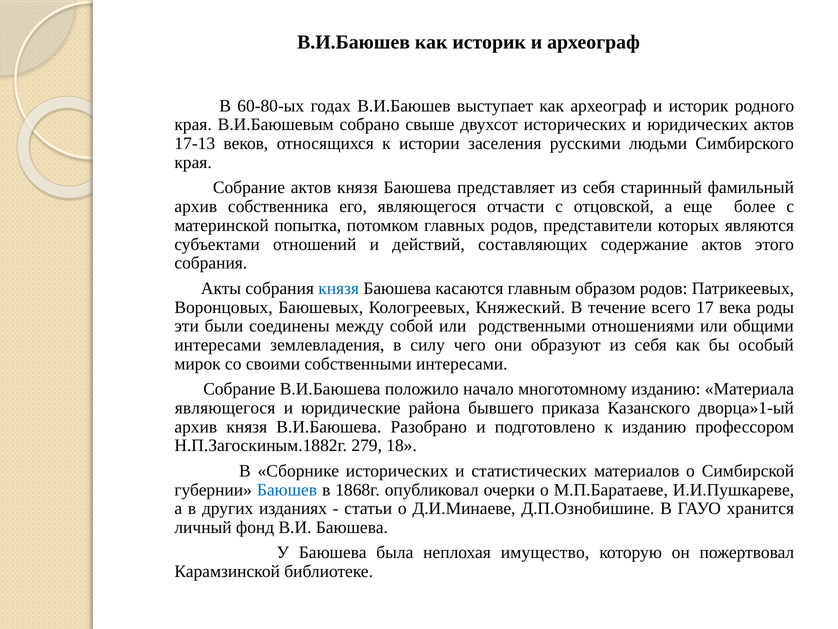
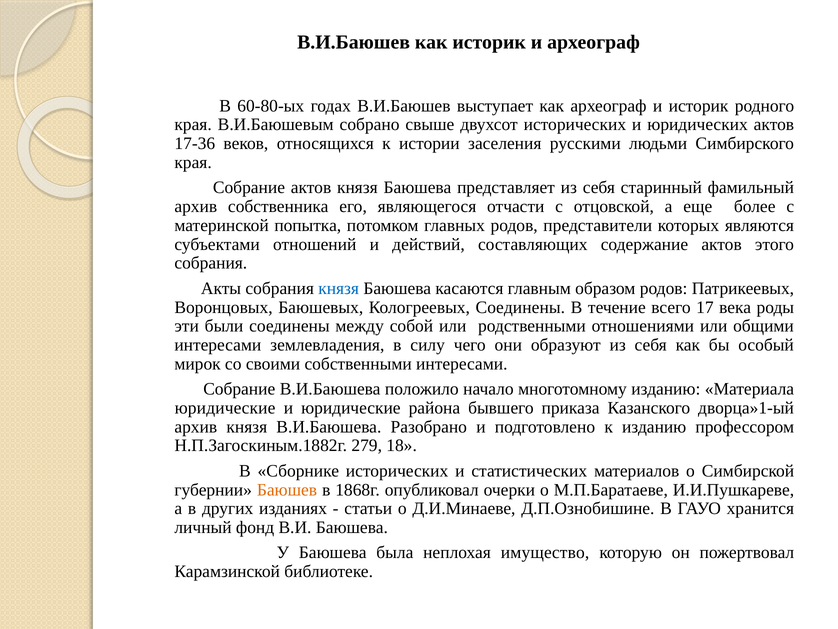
17-13: 17-13 -> 17-36
Кологреевых Княжеский: Княжеский -> Соединены
являющегося at (225, 408): являющегося -> юридические
Баюшев colour: blue -> orange
